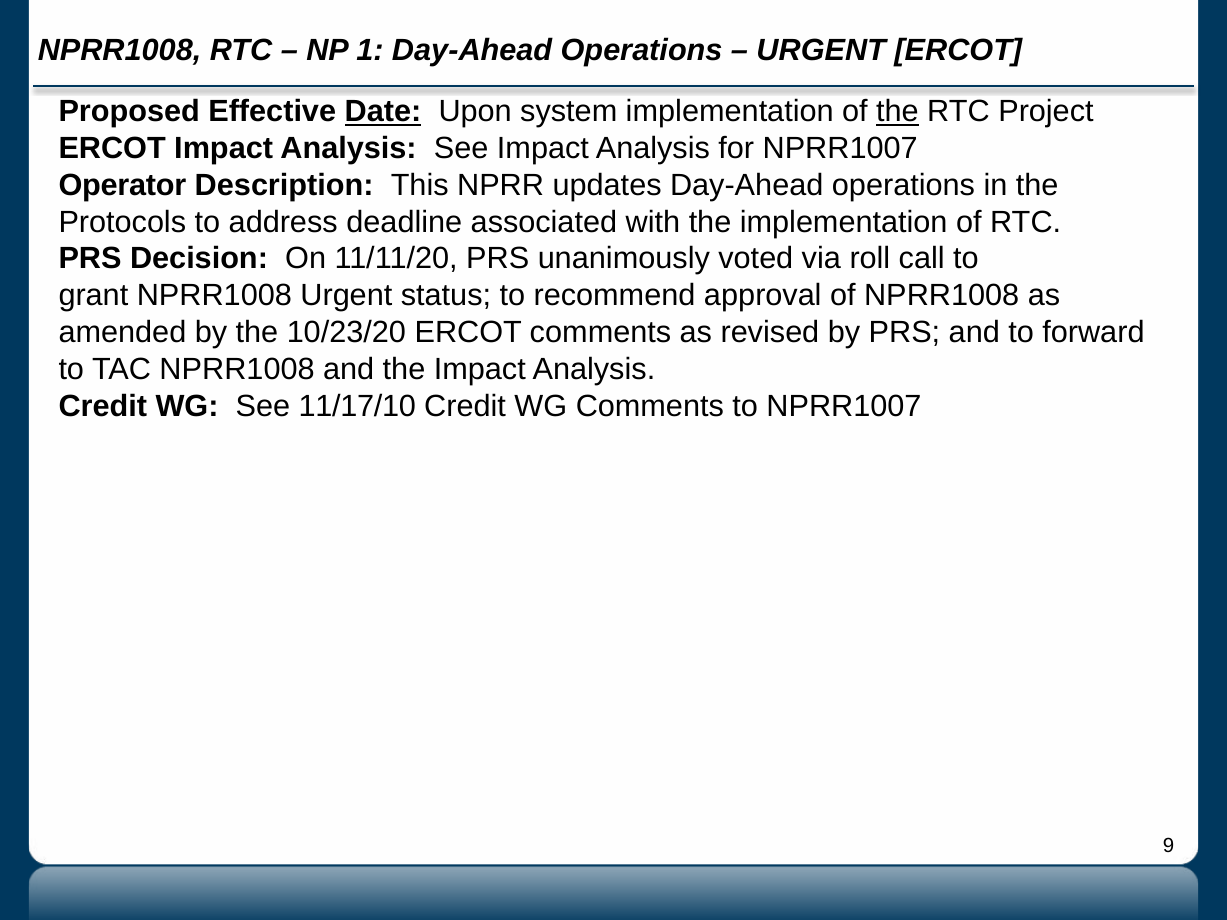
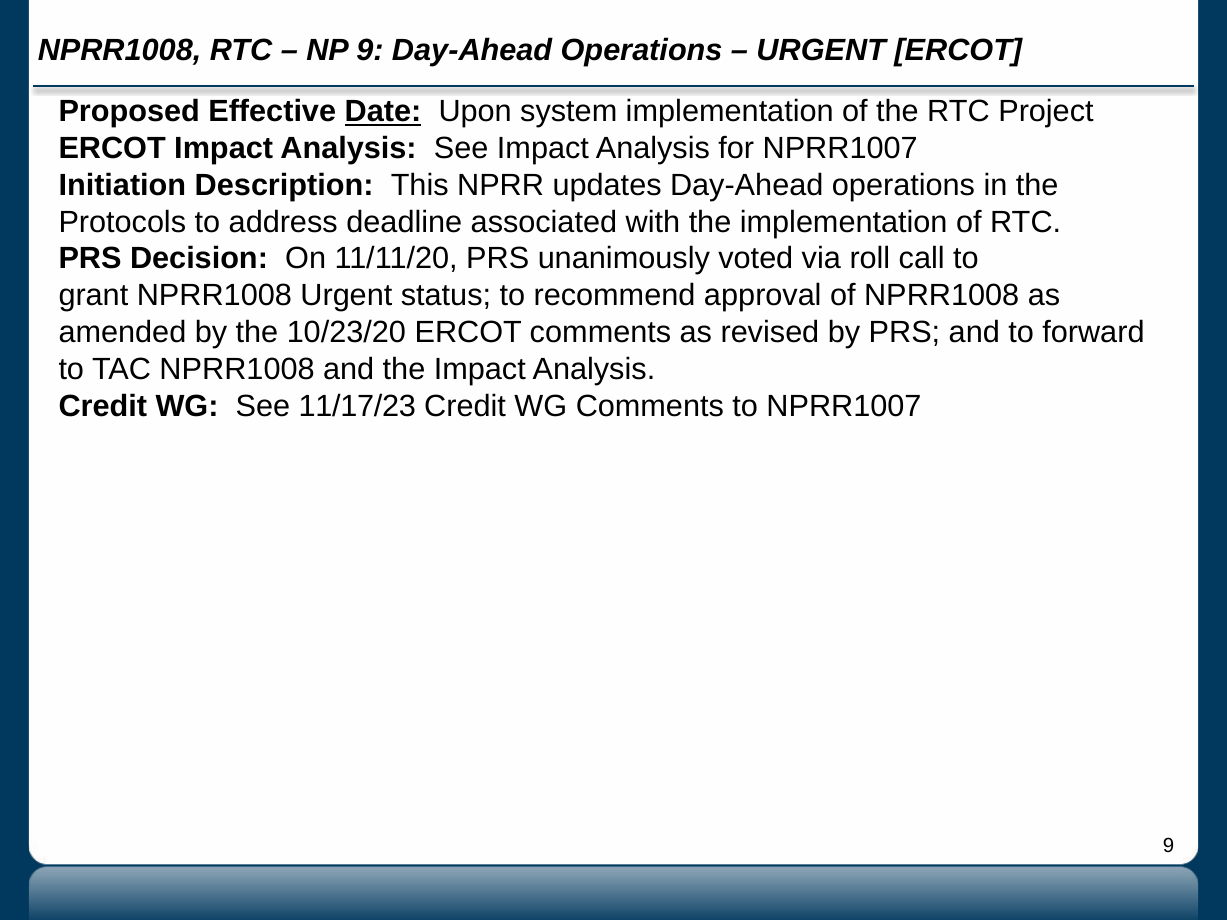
NP 1: 1 -> 9
the at (897, 112) underline: present -> none
Operator: Operator -> Initiation
11/17/10: 11/17/10 -> 11/17/23
